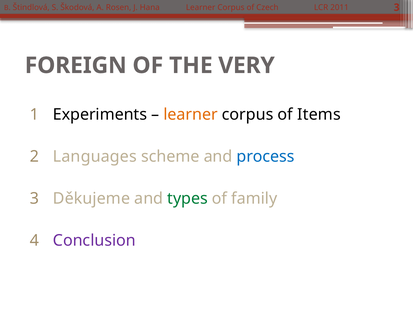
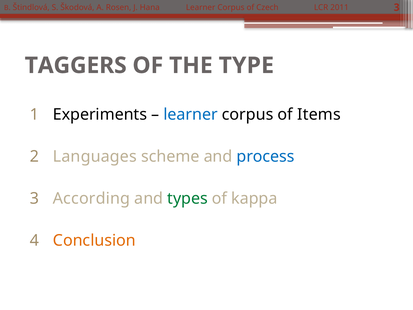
FOREIGN: FOREIGN -> TAGGERS
VERY: VERY -> TYPE
learner at (191, 114) colour: orange -> blue
Děkujeme: Děkujeme -> According
family: family -> kappa
Conclusion colour: purple -> orange
